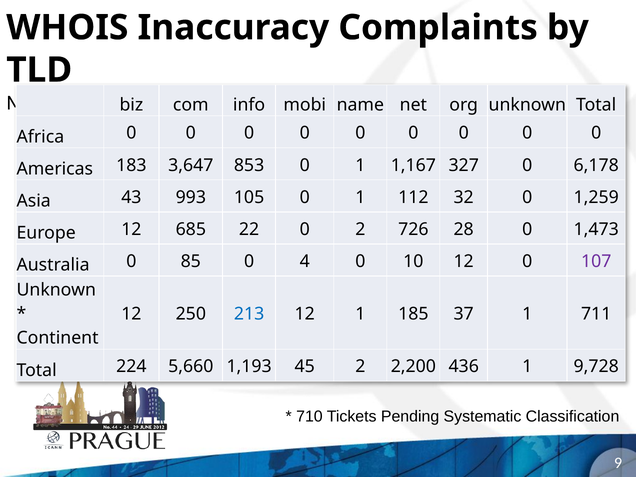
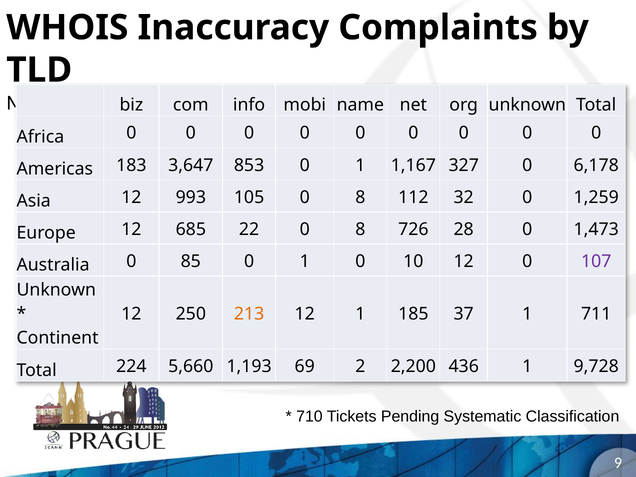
43 at (131, 197): 43 -> 12
105 0 1: 1 -> 8
22 0 2: 2 -> 8
85 0 4: 4 -> 1
213 colour: blue -> orange
45: 45 -> 69
